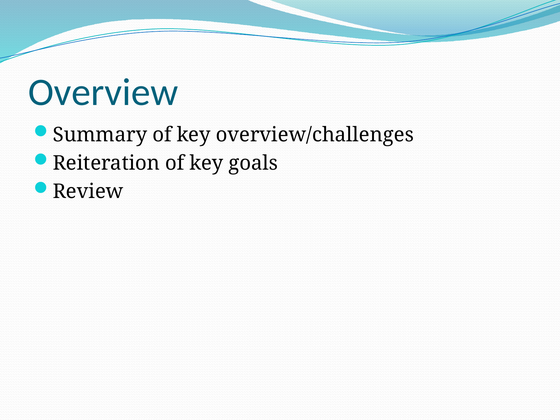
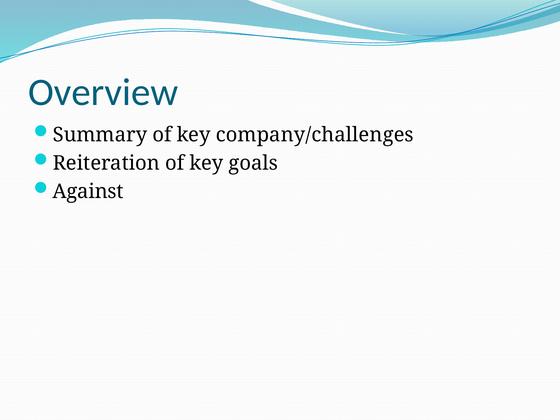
overview/challenges: overview/challenges -> company/challenges
Review: Review -> Against
